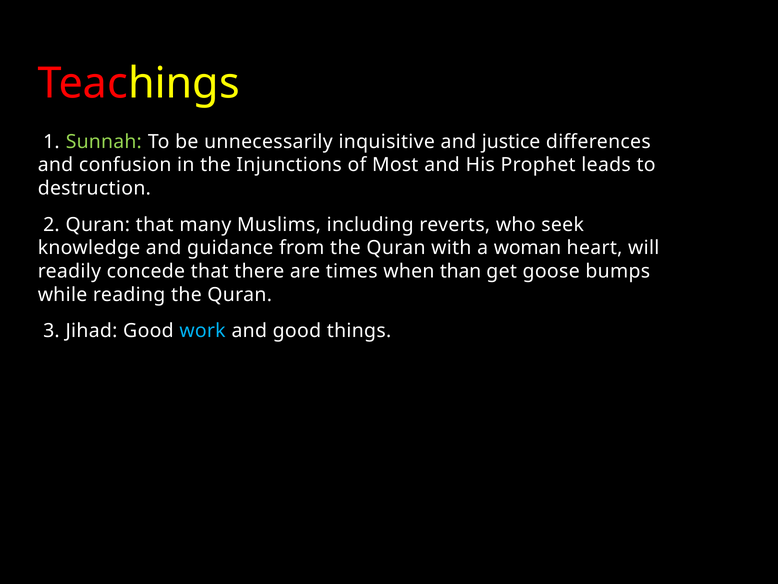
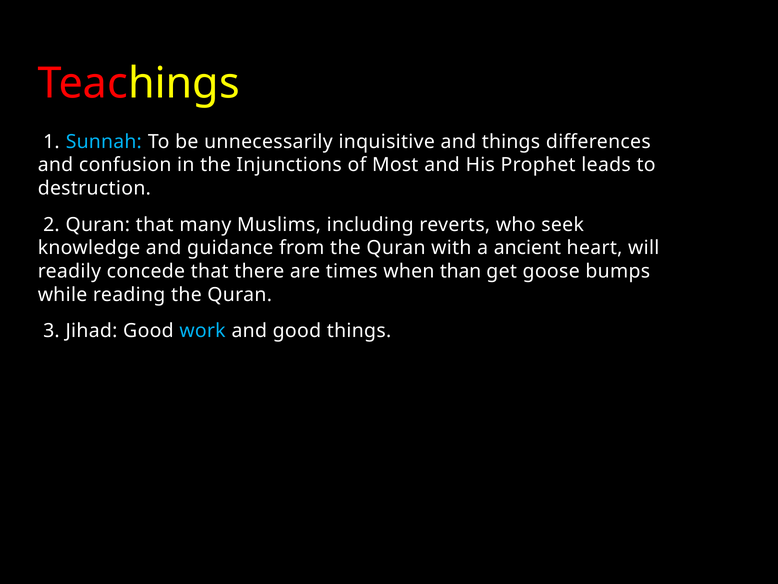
Sunnah colour: light green -> light blue
and justice: justice -> things
woman: woman -> ancient
